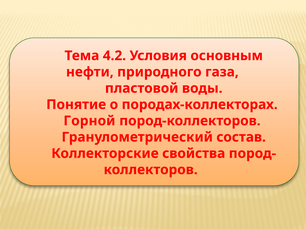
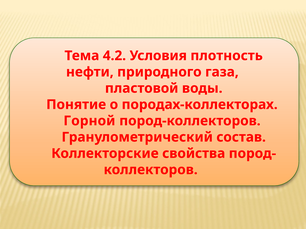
основным: основным -> плотность
